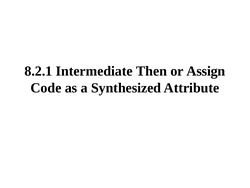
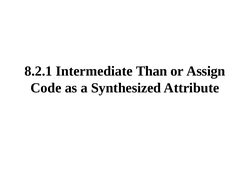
Then: Then -> Than
